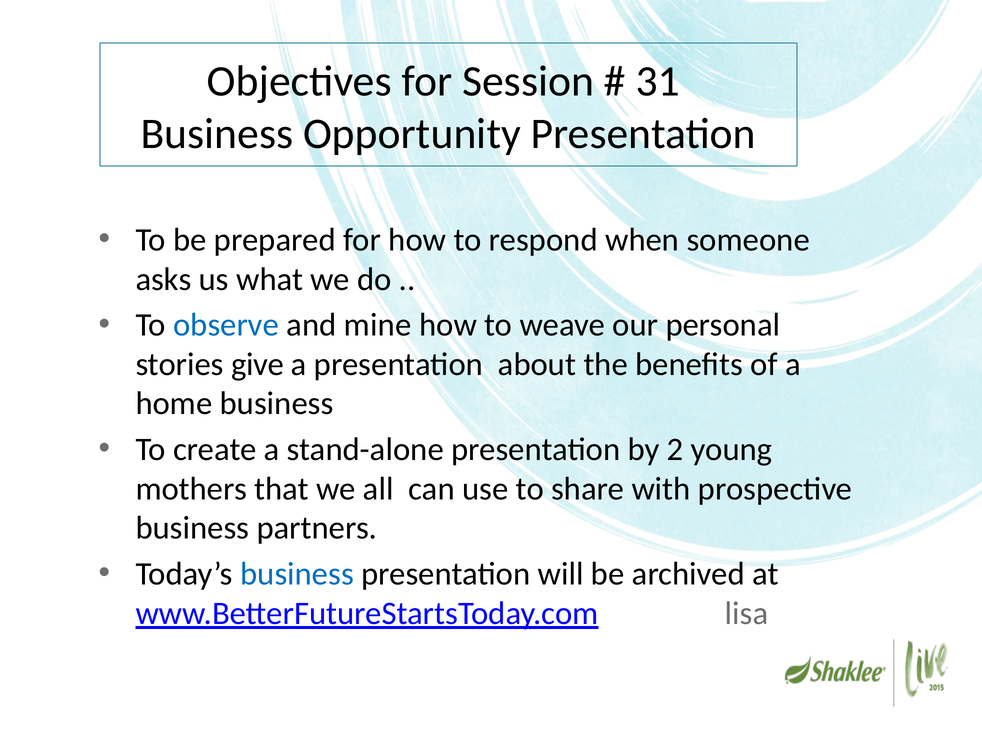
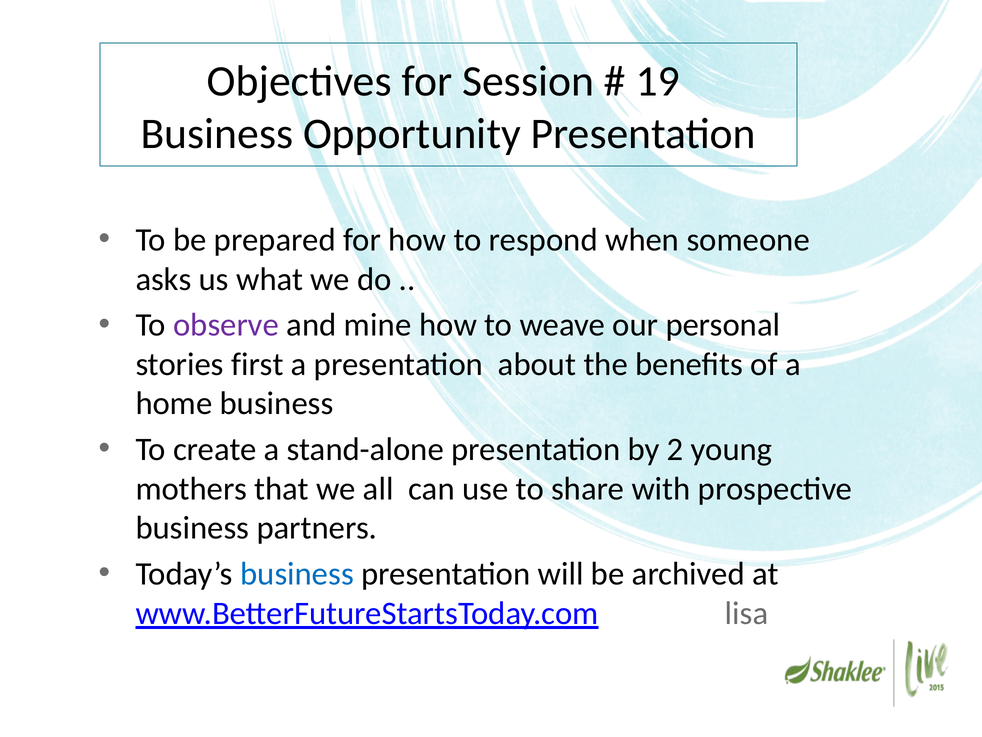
31: 31 -> 19
observe colour: blue -> purple
give: give -> first
